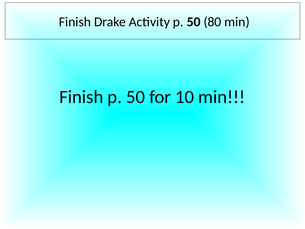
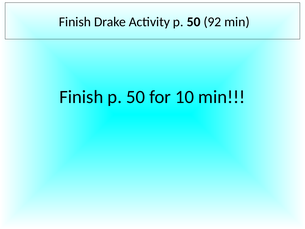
80: 80 -> 92
